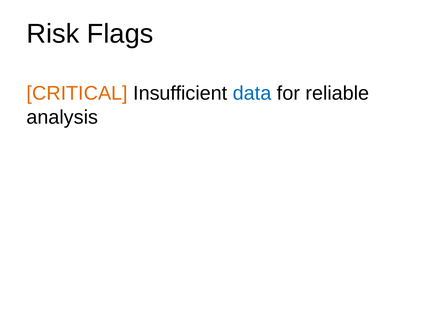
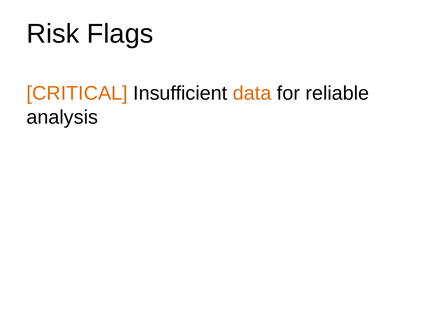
data colour: blue -> orange
